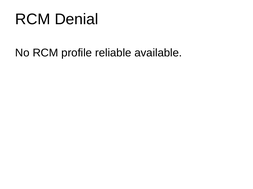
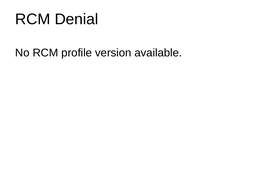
reliable: reliable -> version
